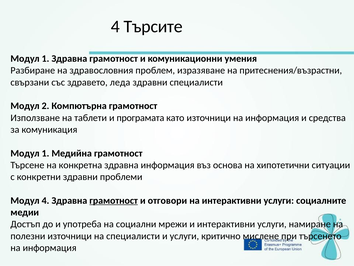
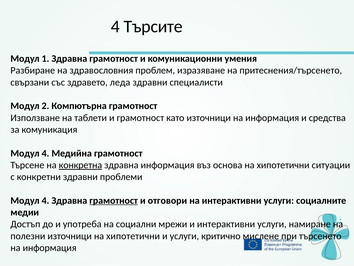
притеснения/възрастни: притеснения/възрастни -> притеснения/търсенето
и програмата: програмата -> грамотност
1 at (45, 153): 1 -> 4
конкретна underline: none -> present
източници на специалисти: специалисти -> хипотетични
